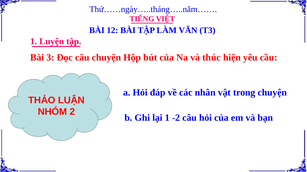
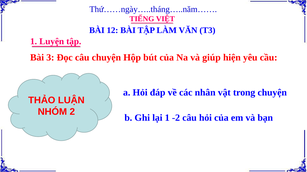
thúc: thúc -> giúp
